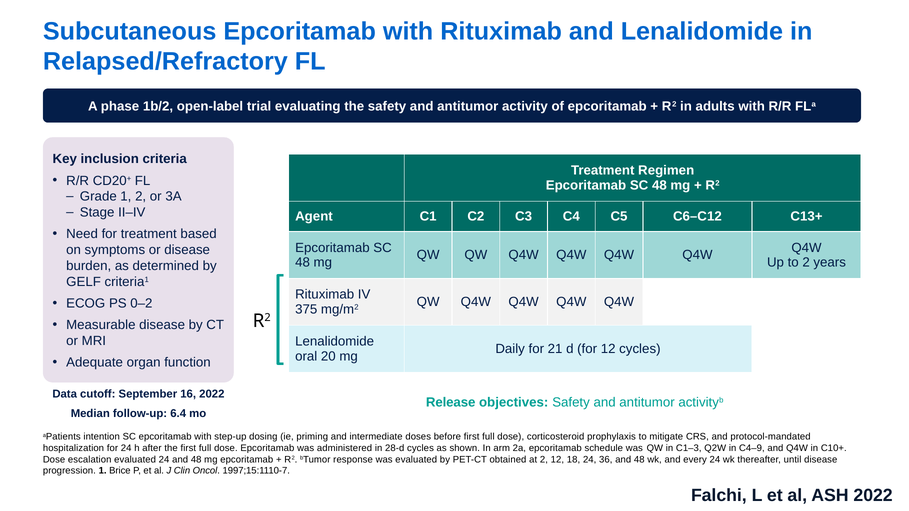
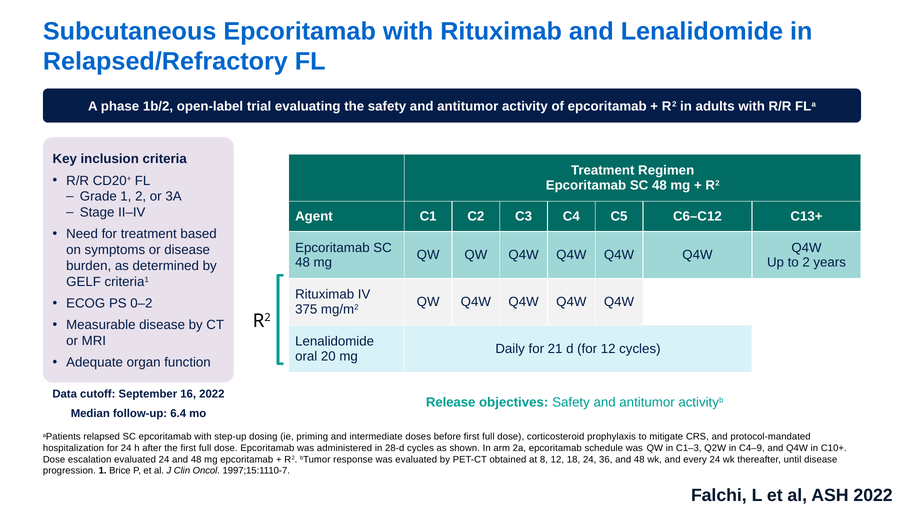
intention: intention -> relapsed
at 2: 2 -> 8
